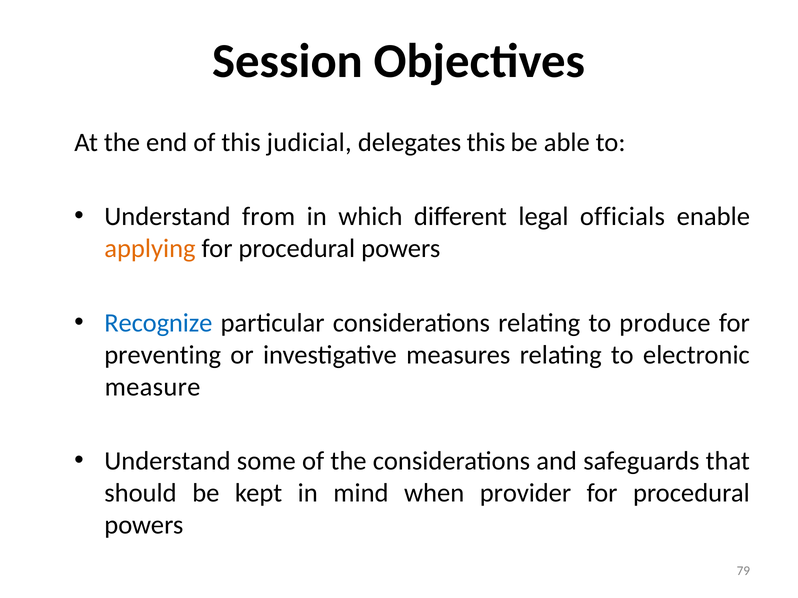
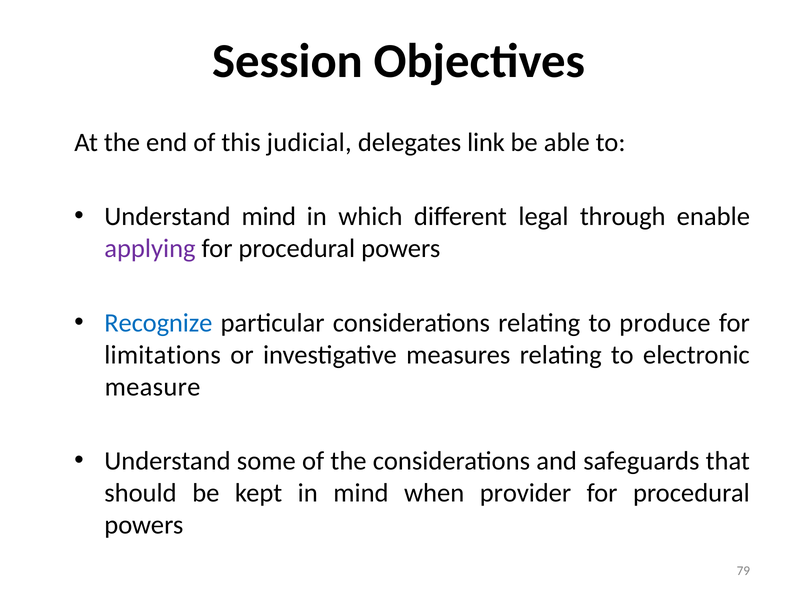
delegates this: this -> link
Understand from: from -> mind
officials: officials -> through
applying colour: orange -> purple
preventing: preventing -> limitations
